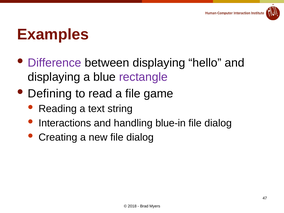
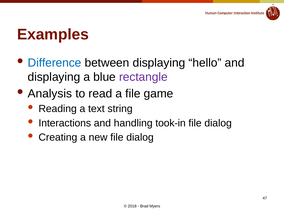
Difference colour: purple -> blue
Defining: Defining -> Analysis
blue-in: blue-in -> took-in
